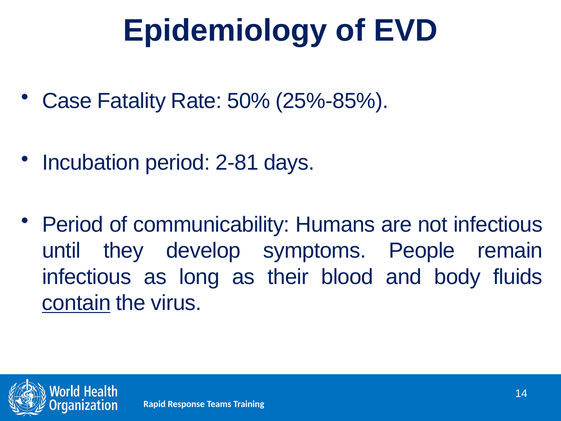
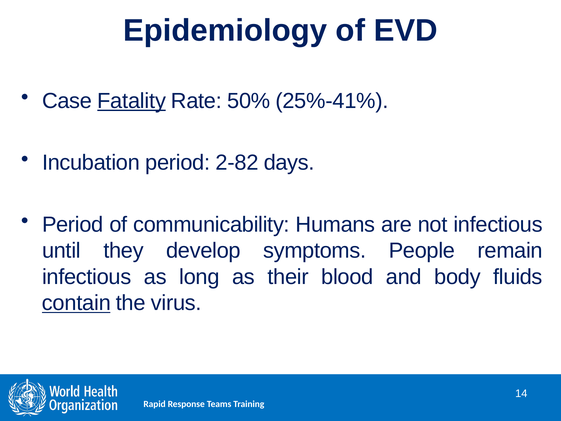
Fatality underline: none -> present
25%-85%: 25%-85% -> 25%-41%
2-81: 2-81 -> 2-82
